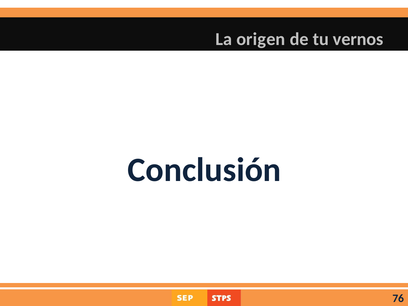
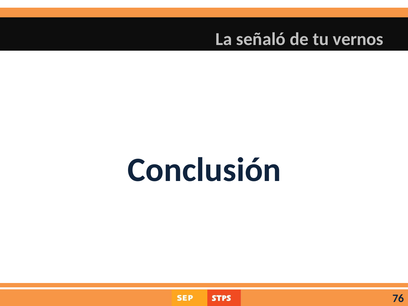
origen: origen -> señaló
